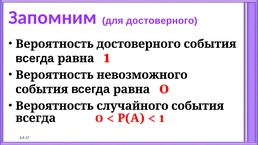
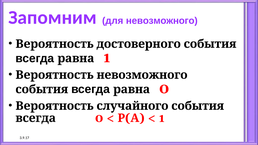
для достоверного: достоверного -> невозможного
